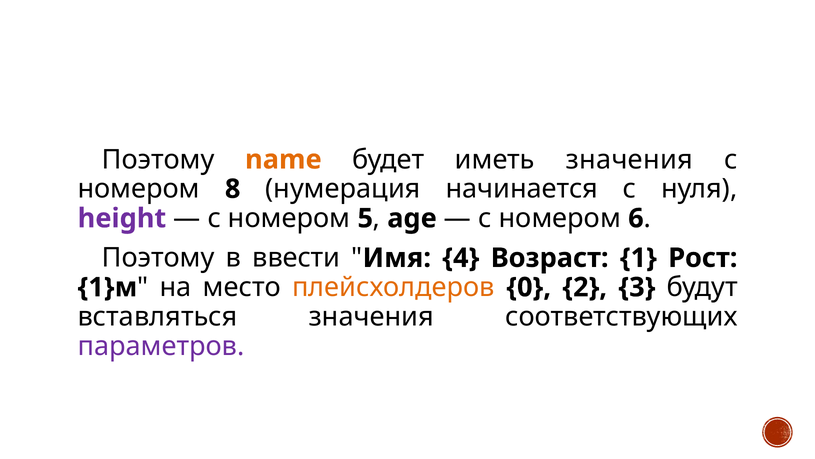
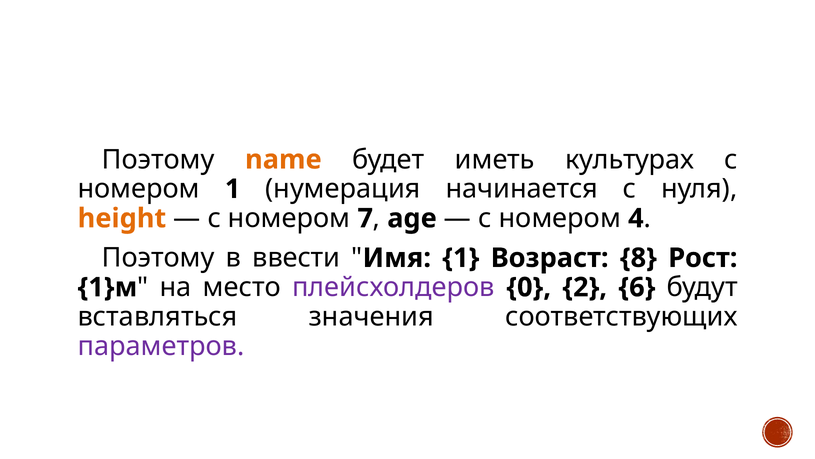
иметь значения: значения -> культурах
номером 8: 8 -> 1
height colour: purple -> orange
5: 5 -> 7
6: 6 -> 4
Имя 4: 4 -> 1
1: 1 -> 8
плейсхолдеров colour: orange -> purple
3: 3 -> 6
